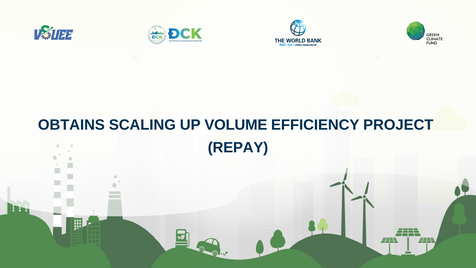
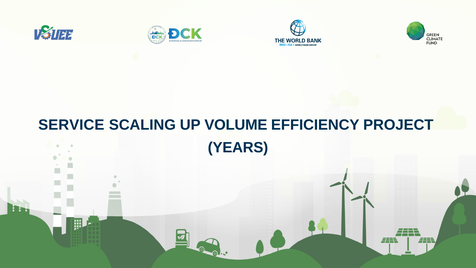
OBTAINS: OBTAINS -> SERVICE
REPAY: REPAY -> YEARS
